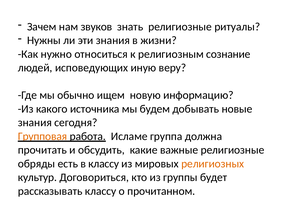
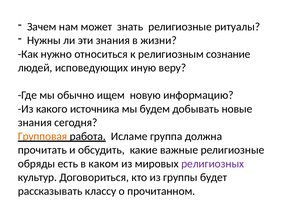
звуков: звуков -> может
в классу: классу -> каком
религиозных colour: orange -> purple
